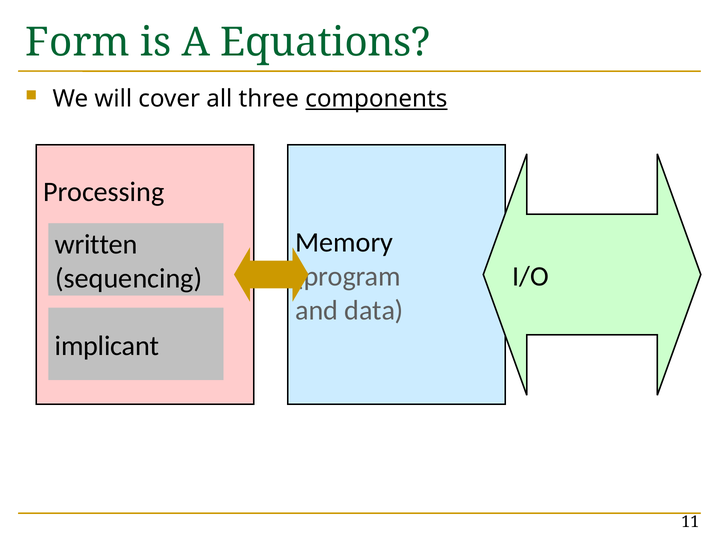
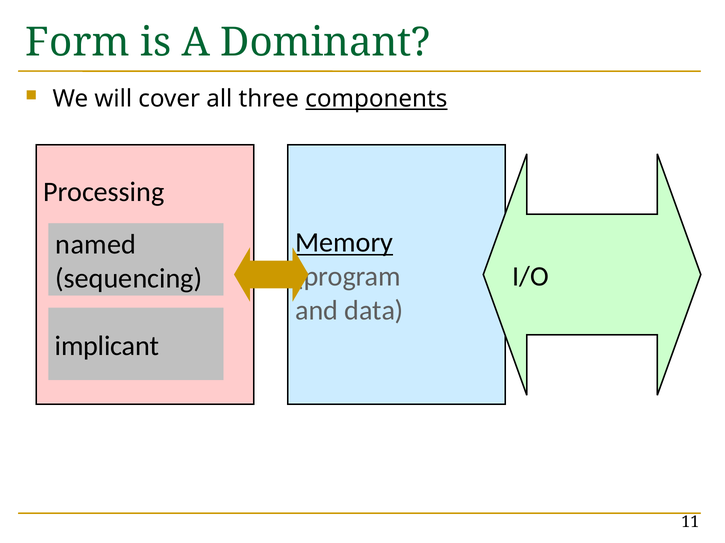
Equations: Equations -> Dominant
Memory underline: none -> present
written: written -> named
